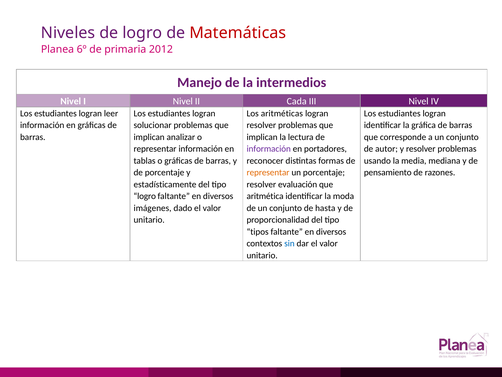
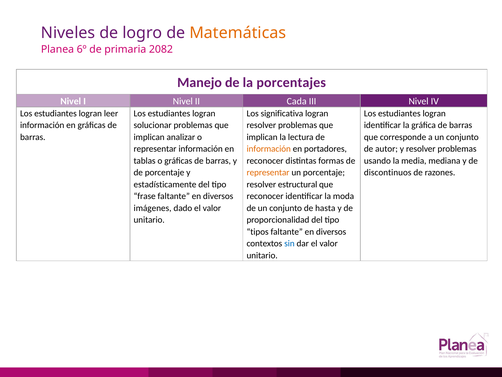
Matemáticas colour: red -> orange
2012: 2012 -> 2082
intermedios: intermedios -> porcentajes
aritméticas: aritméticas -> significativa
información at (269, 149) colour: purple -> orange
pensamiento: pensamiento -> discontinuos
evaluación: evaluación -> estructural
logro at (145, 196): logro -> frase
aritmética at (265, 196): aritmética -> reconocer
